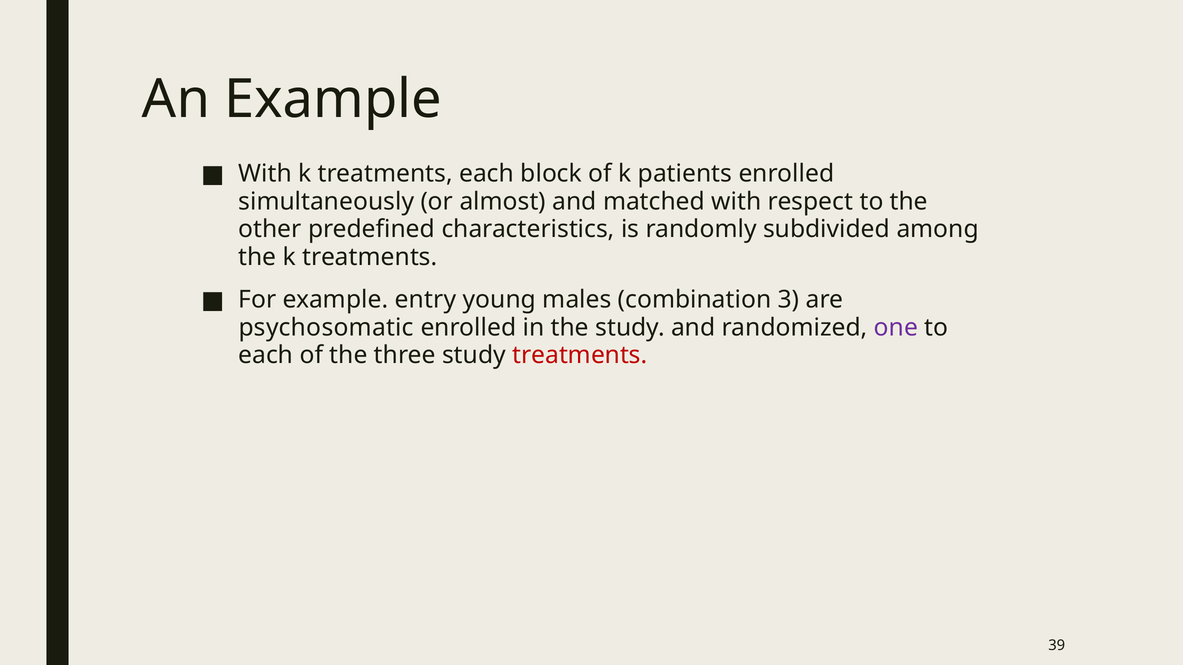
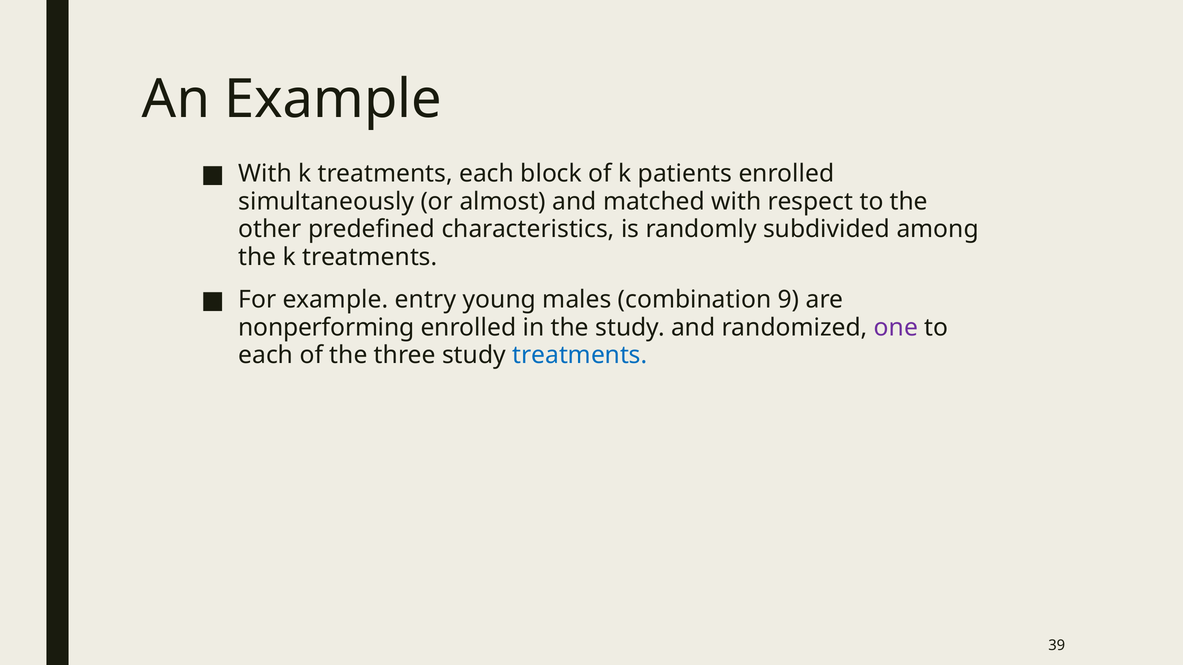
3: 3 -> 9
psychosomatic: psychosomatic -> nonperforming
treatments at (580, 355) colour: red -> blue
